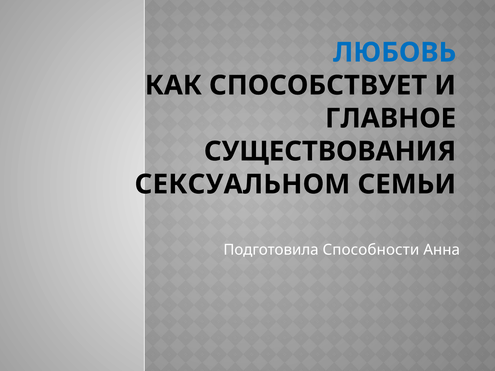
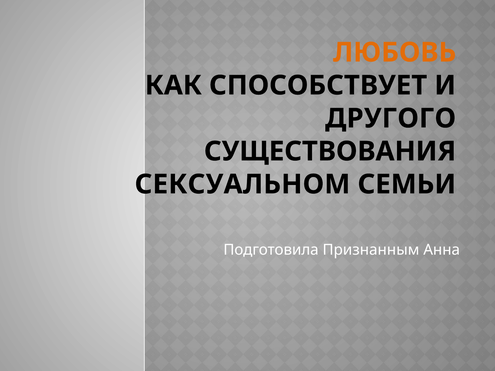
ЛЮБОВЬ colour: blue -> orange
ГЛАВНОЕ: ГЛАВНОЕ -> ДРУГОГО
Способности: Способности -> Признанным
